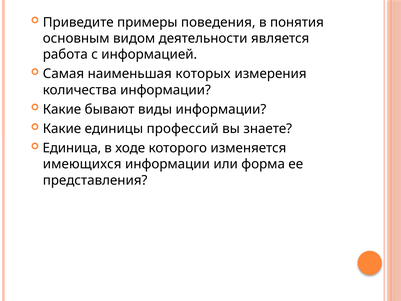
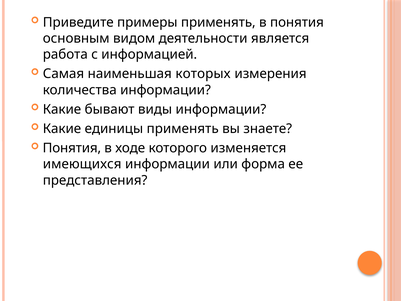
примеры поведения: поведения -> применять
единицы профессий: профессий -> применять
Единица at (72, 148): Единица -> Понятия
